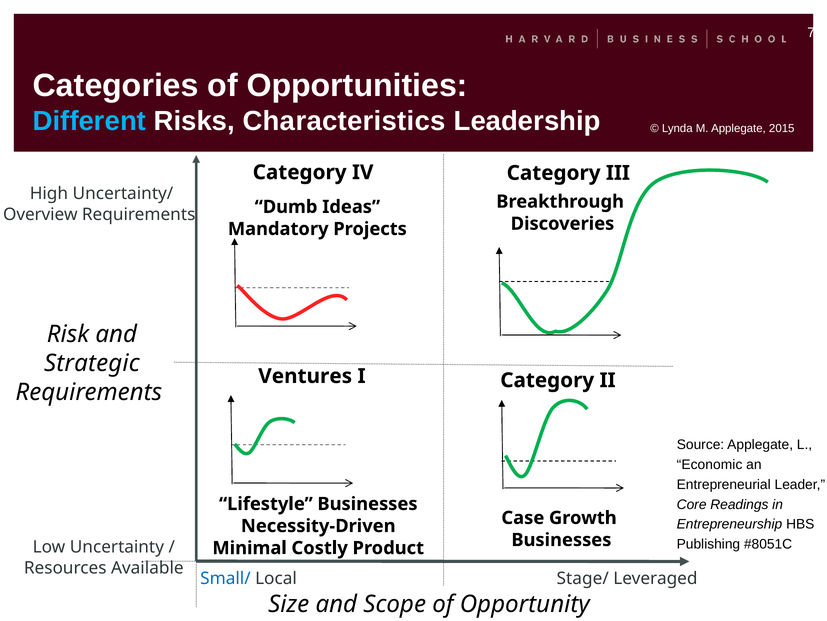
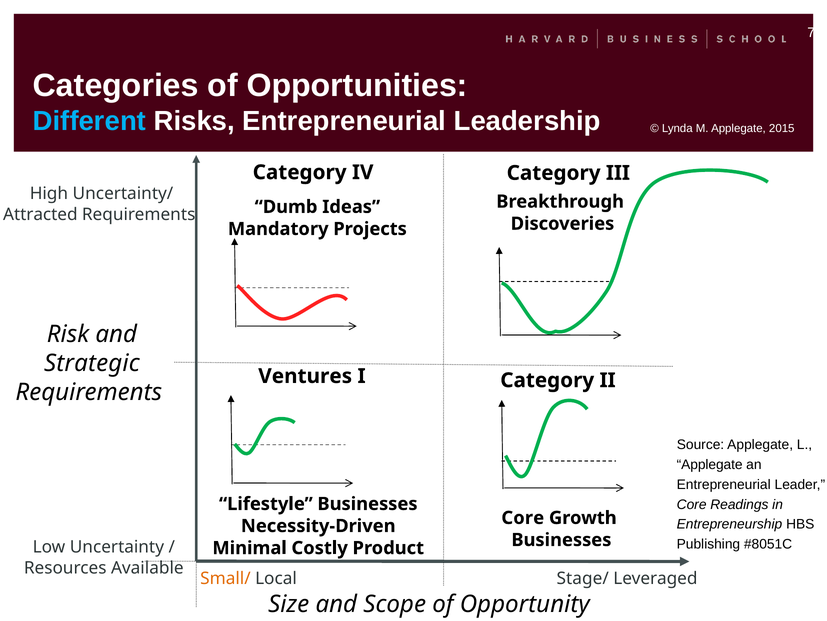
Risks Characteristics: Characteristics -> Entrepreneurial
Overview: Overview -> Attracted
Economic at (710, 464): Economic -> Applegate
Case at (523, 517): Case -> Core
Small/ colour: blue -> orange
